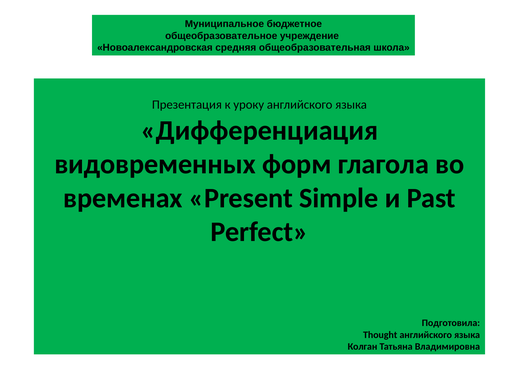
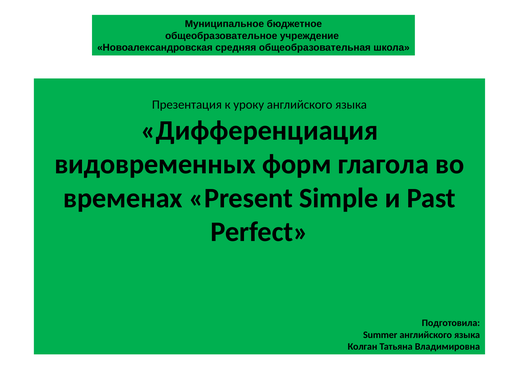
Thought: Thought -> Summer
